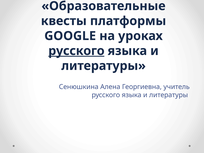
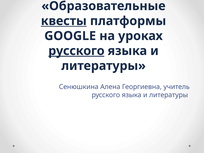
квесты underline: none -> present
